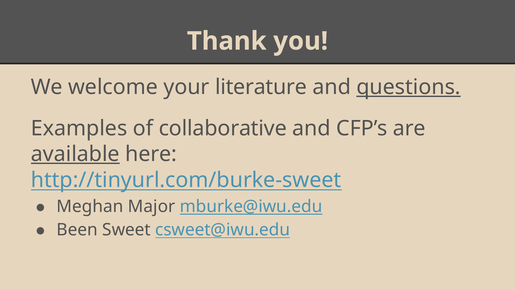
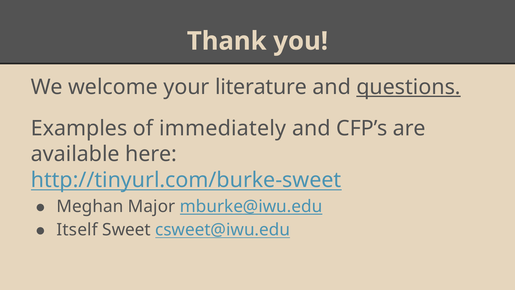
collaborative: collaborative -> immediately
available underline: present -> none
Been: Been -> Itself
